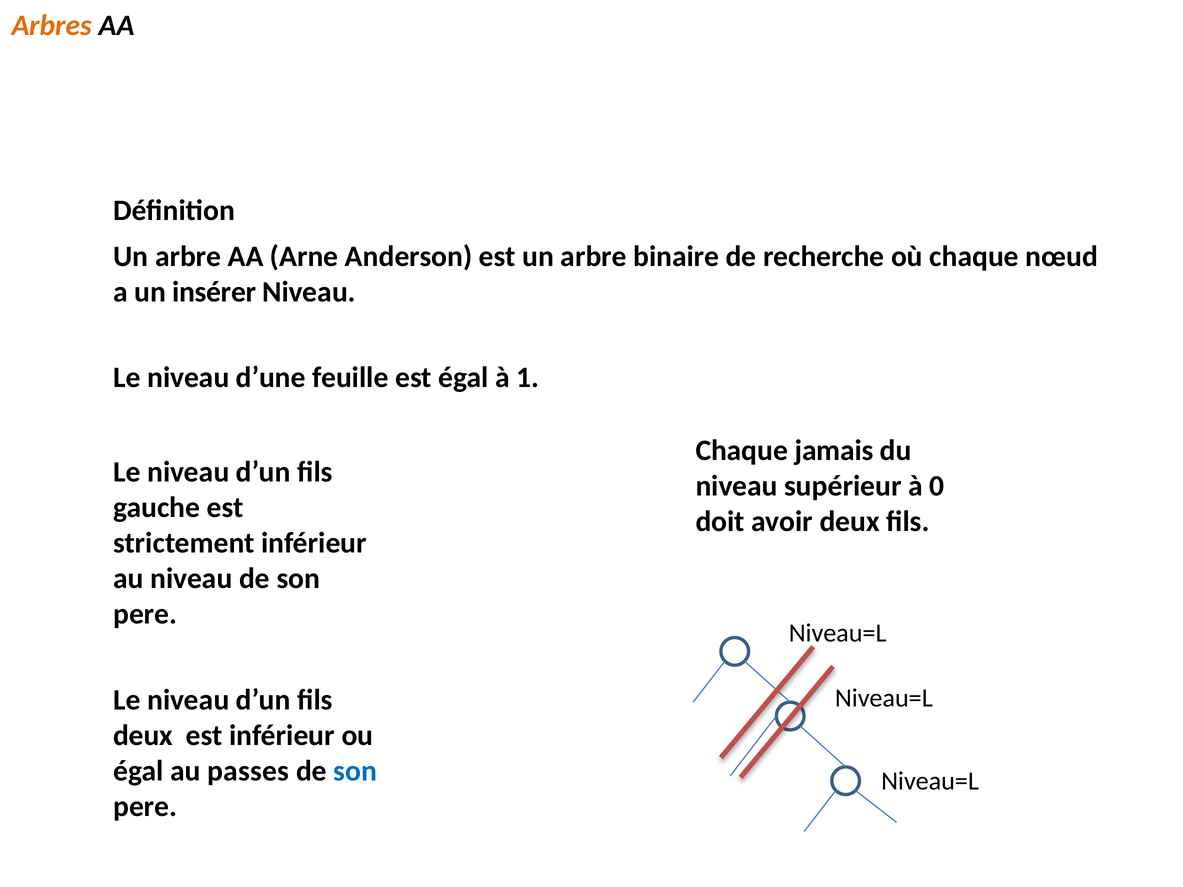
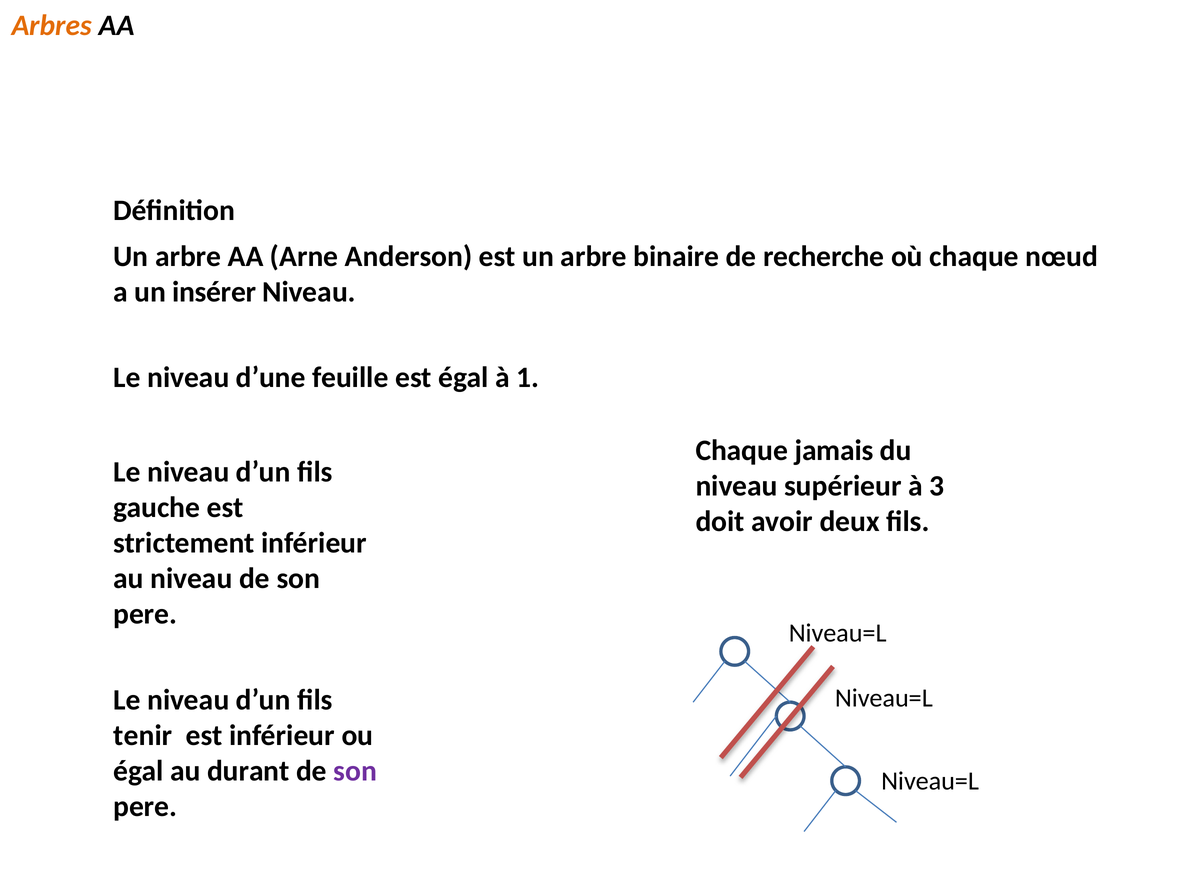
0: 0 -> 3
deux at (143, 736): deux -> tenir
passes: passes -> durant
son at (355, 771) colour: blue -> purple
